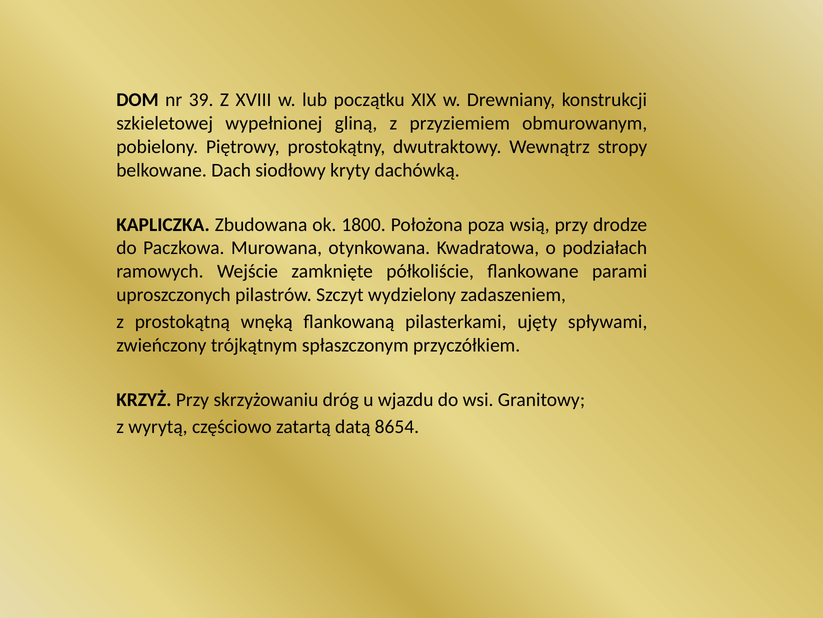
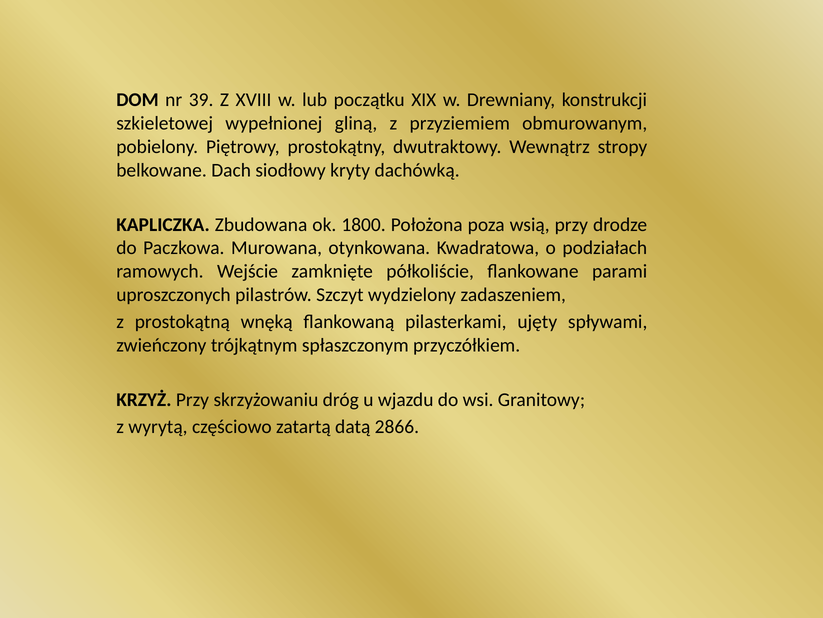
8654: 8654 -> 2866
